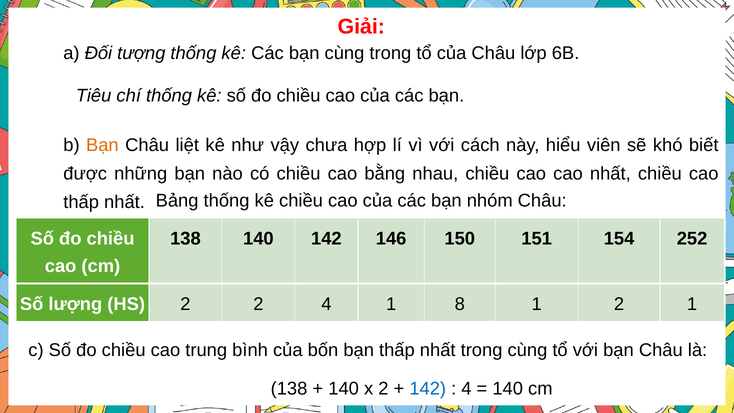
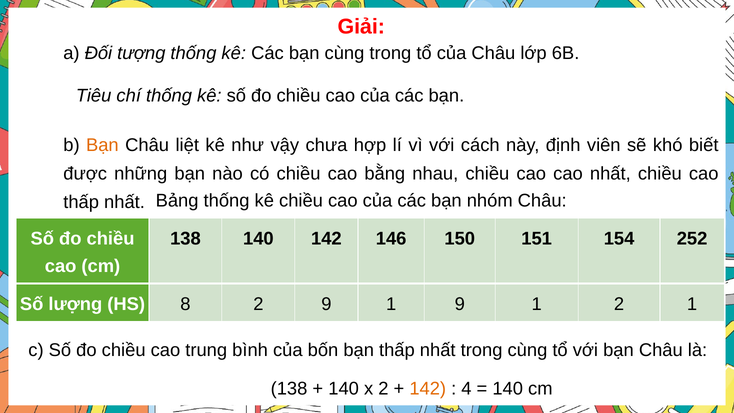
hiểu: hiểu -> định
HS 2: 2 -> 8
2 4: 4 -> 9
1 8: 8 -> 9
142 at (428, 389) colour: blue -> orange
